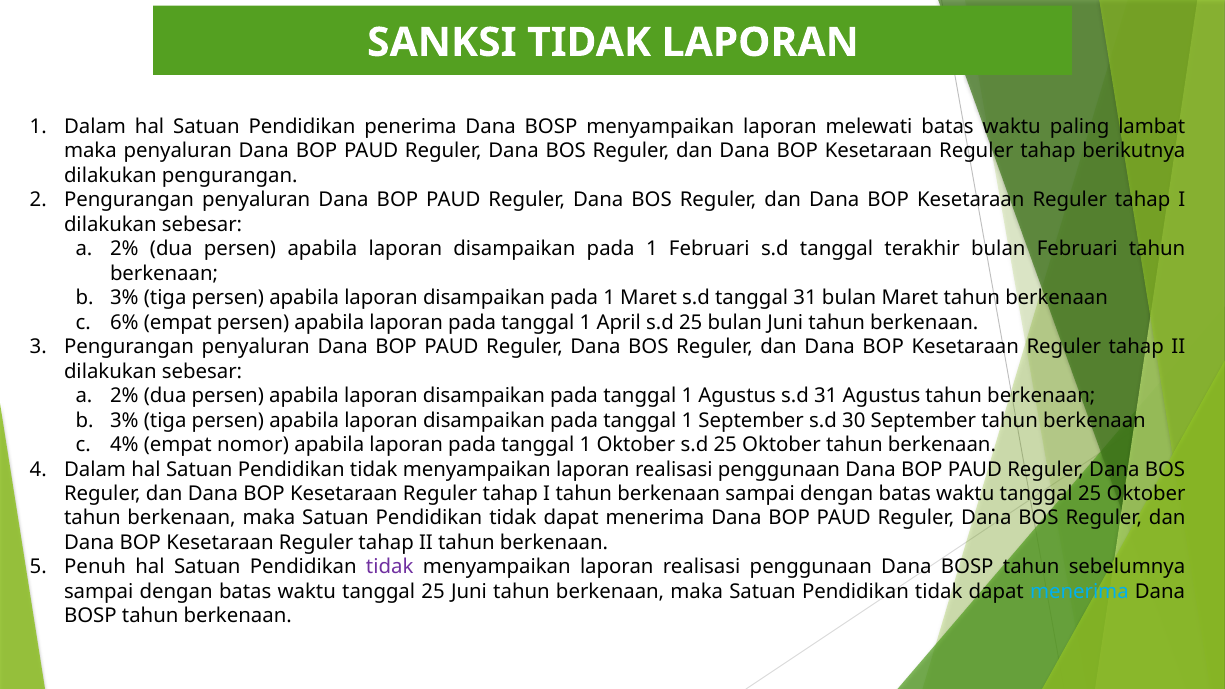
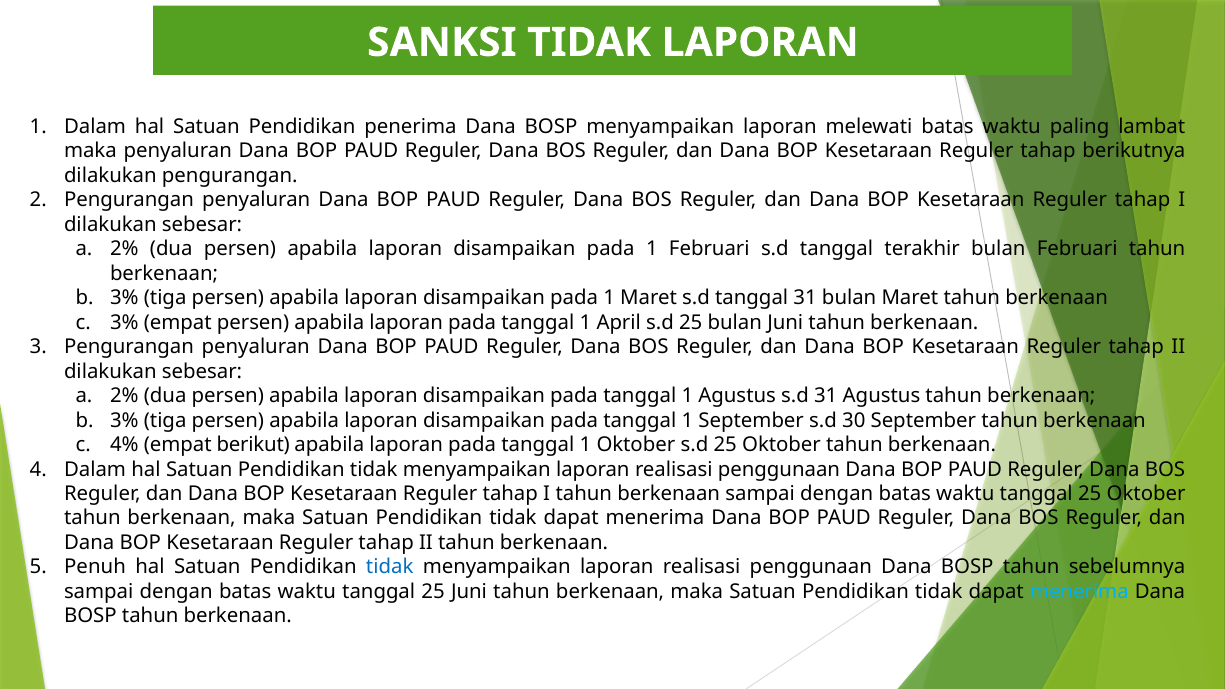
6% at (124, 322): 6% -> 3%
nomor: nomor -> berikut
tidak at (390, 567) colour: purple -> blue
